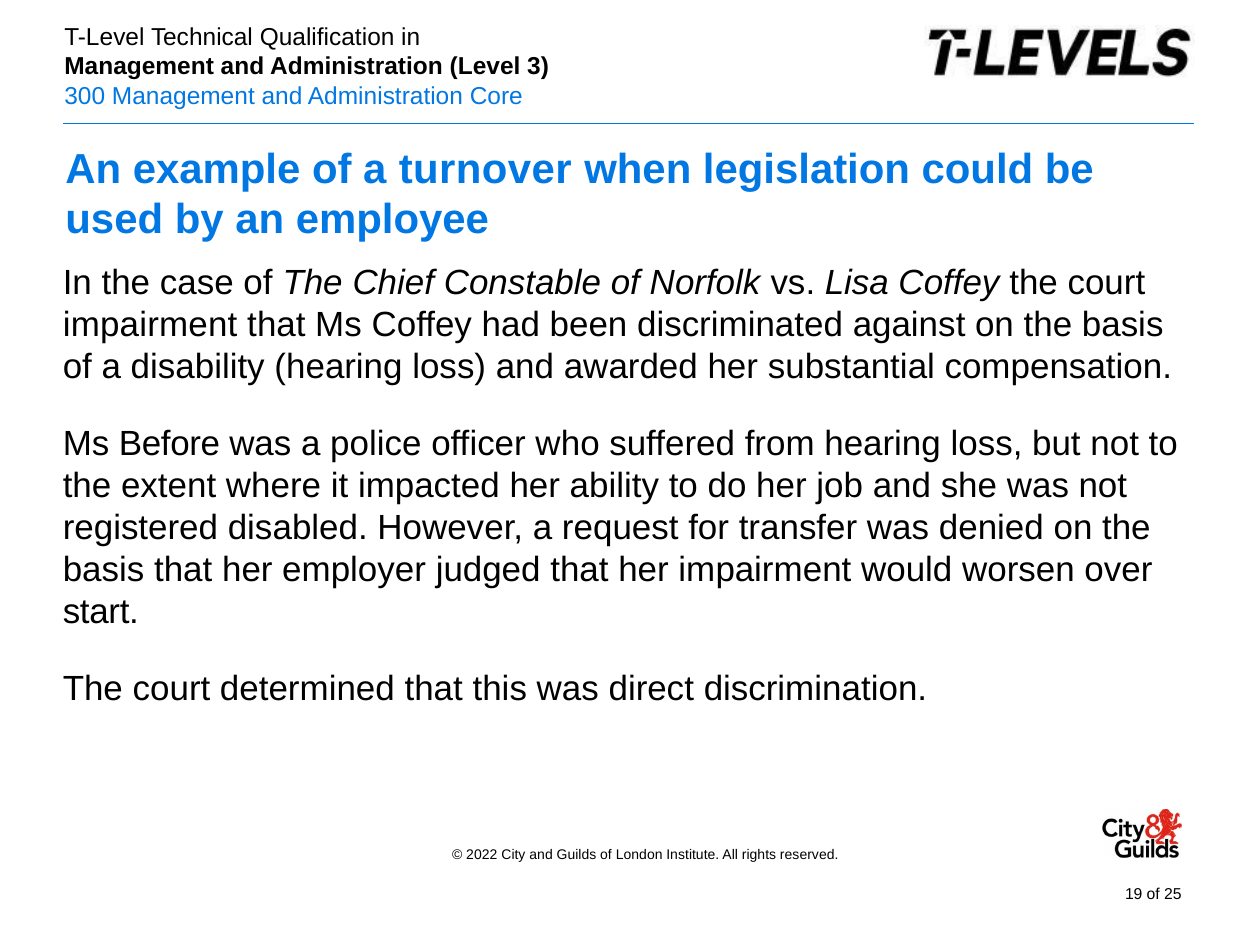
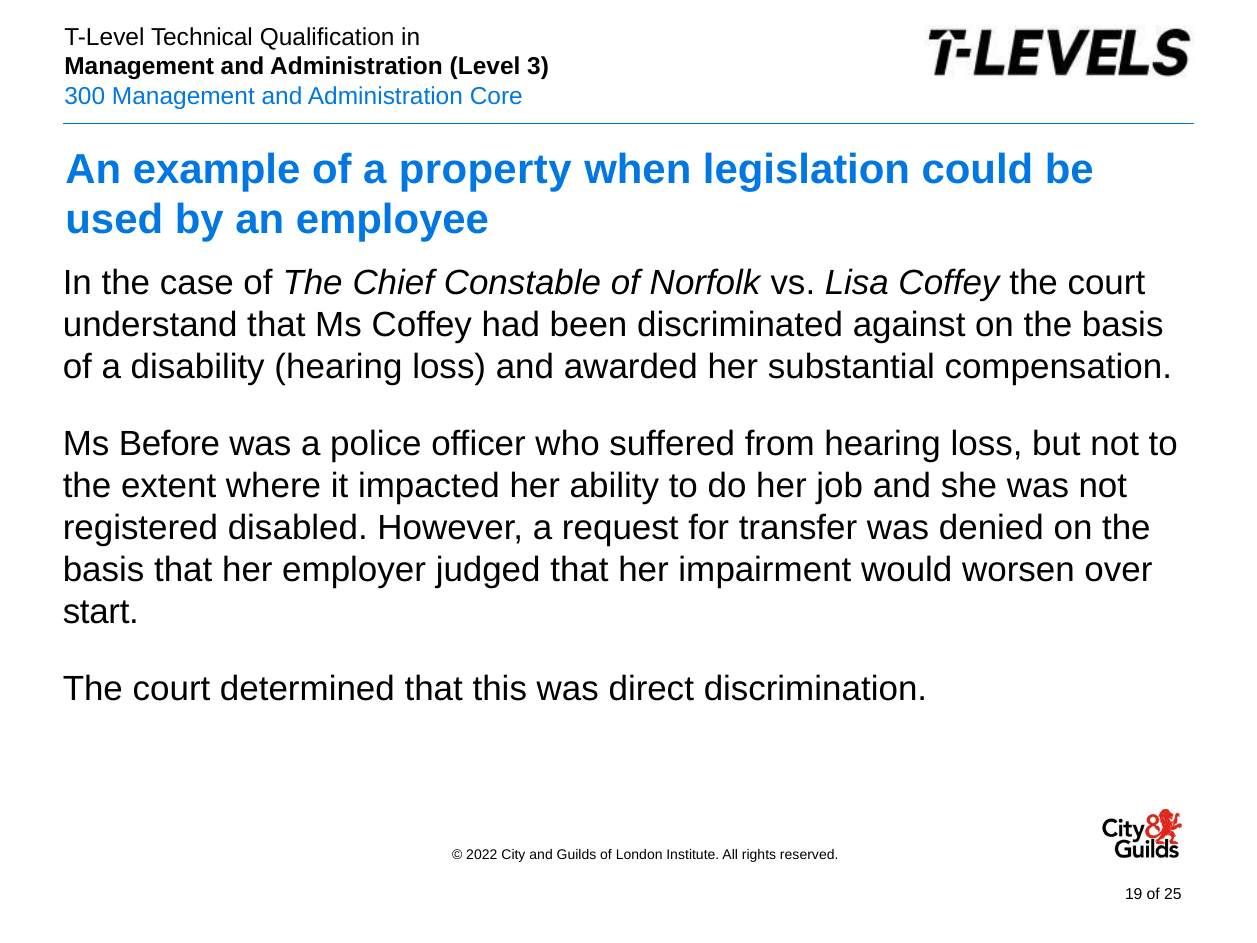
turnover: turnover -> property
impairment at (150, 325): impairment -> understand
